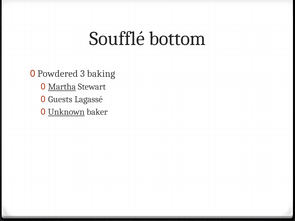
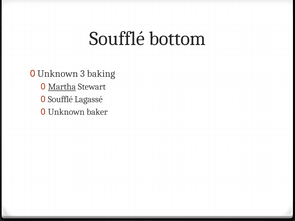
Powdered at (58, 74): Powdered -> Unknown
Guests at (60, 99): Guests -> Soufflé
Unknown at (66, 112) underline: present -> none
